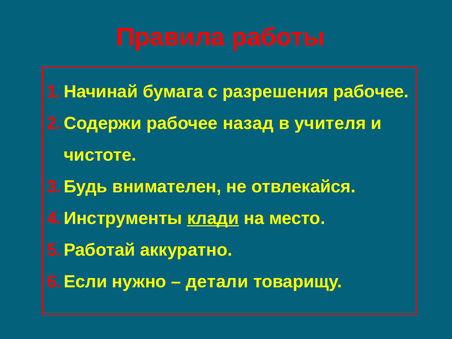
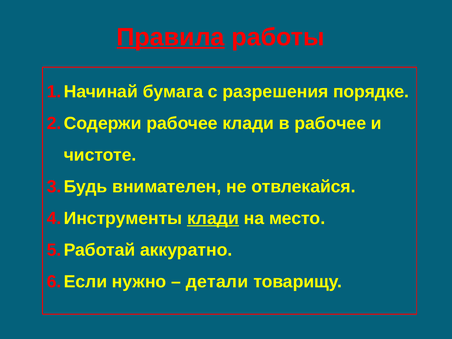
Правила underline: none -> present
разрешения рабочее: рабочее -> порядке
рабочее назад: назад -> клади
в учителя: учителя -> рабочее
